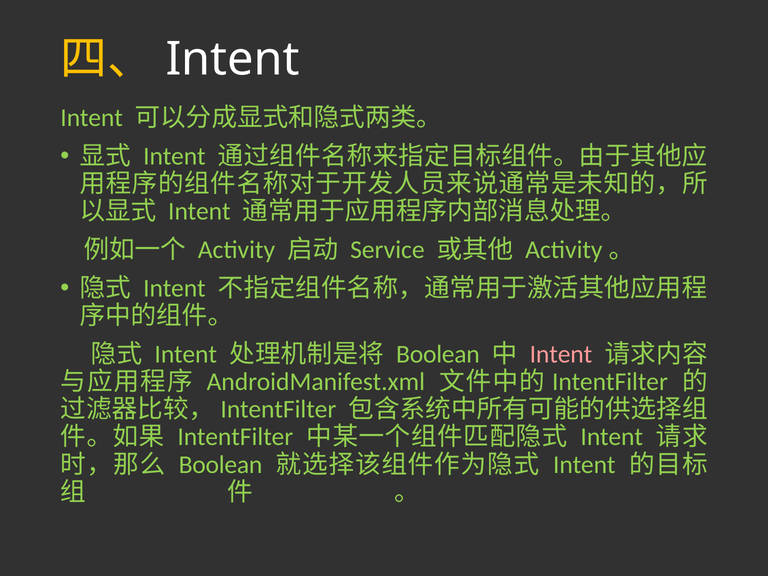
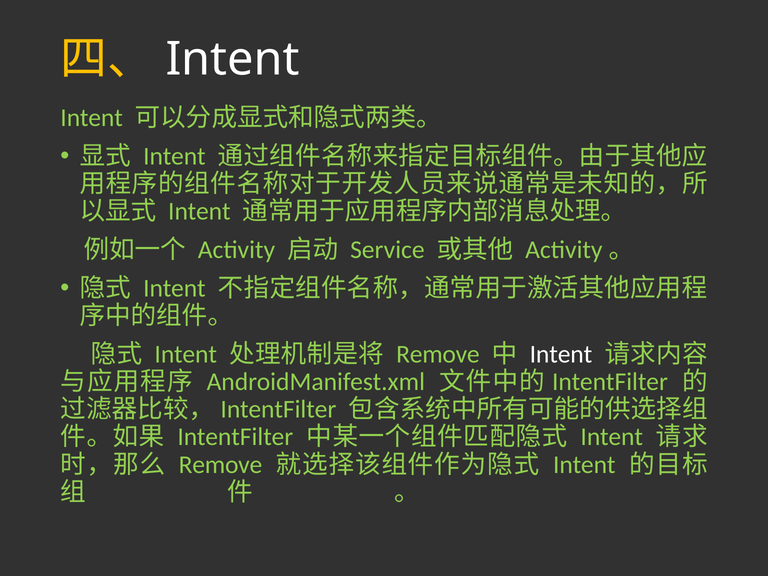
Boolean at (438, 354): Boolean -> Remove
Intent at (561, 354) colour: pink -> white
Boolean at (220, 465): Boolean -> Remove
